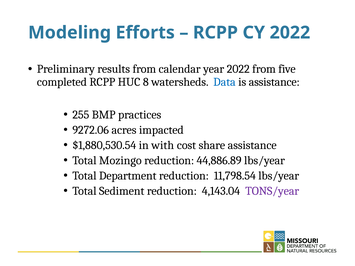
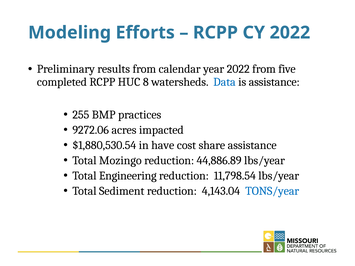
with: with -> have
Department: Department -> Engineering
TONS/year colour: purple -> blue
